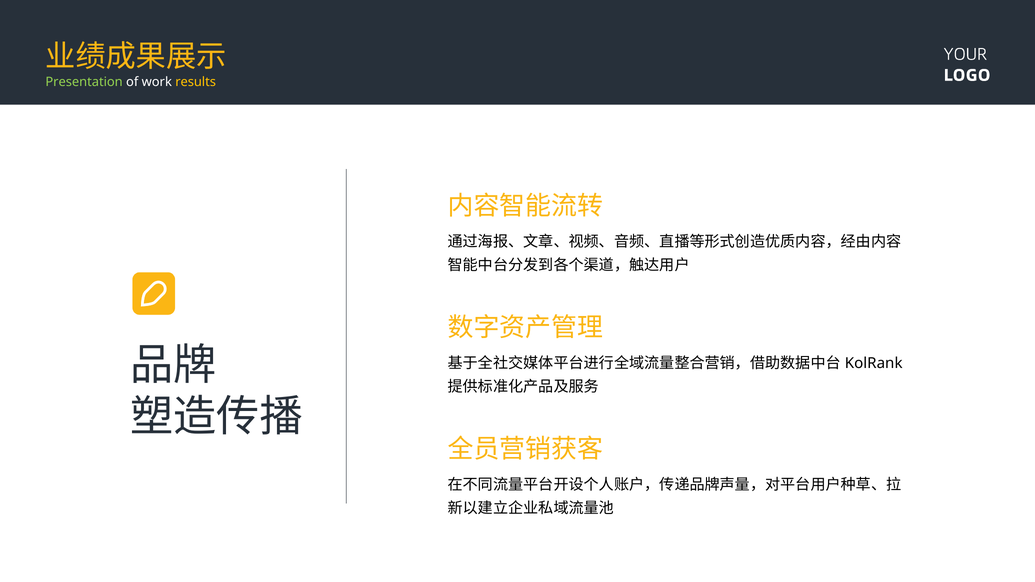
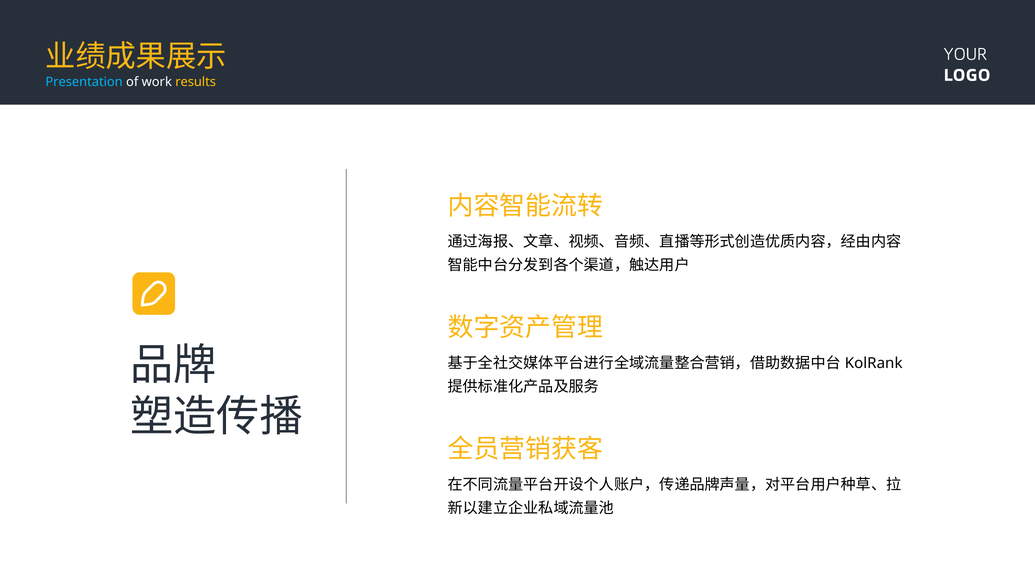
Presentation colour: light green -> light blue
